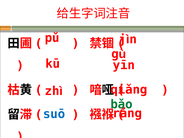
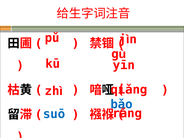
bǎo colour: green -> blue
